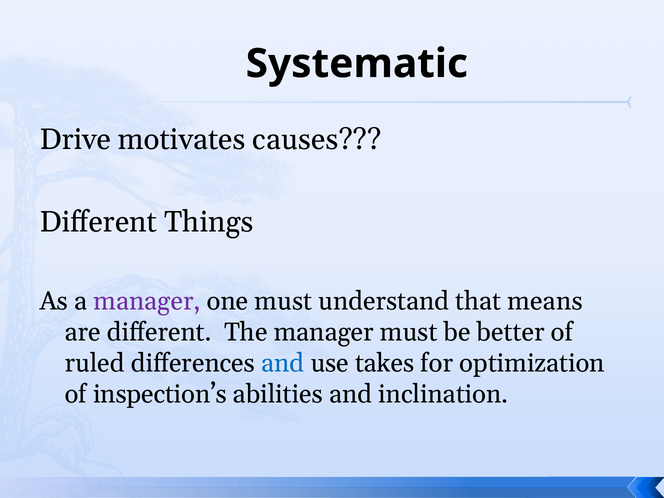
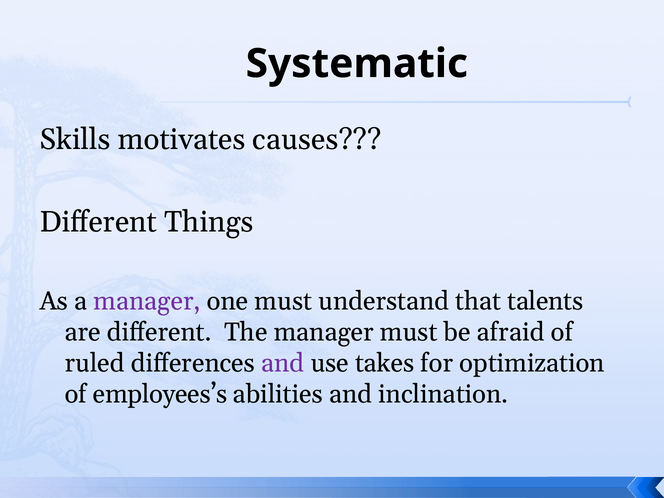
Drive: Drive -> Skills
means: means -> talents
better: better -> afraid
and at (283, 363) colour: blue -> purple
inspection’s: inspection’s -> employees’s
